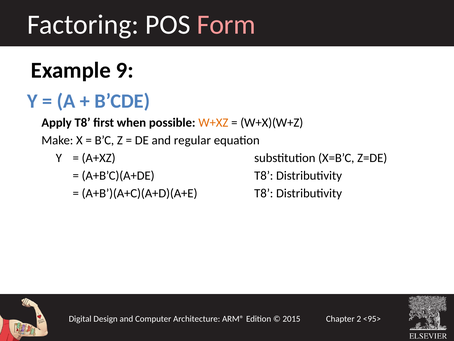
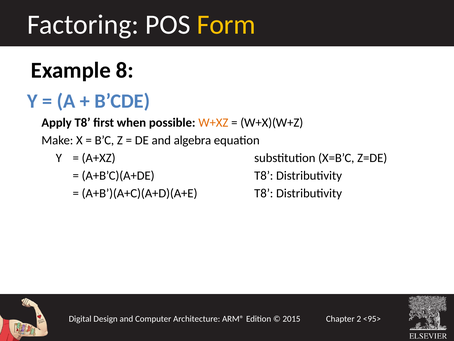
Form colour: pink -> yellow
9: 9 -> 8
regular: regular -> algebra
